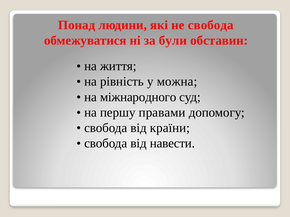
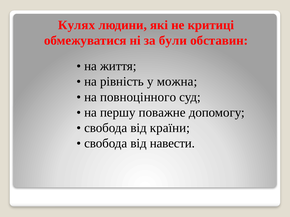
Понад: Понад -> Кулях
не свобода: свобода -> критиці
міжнародного: міжнародного -> повноцінного
правами: правами -> поважне
